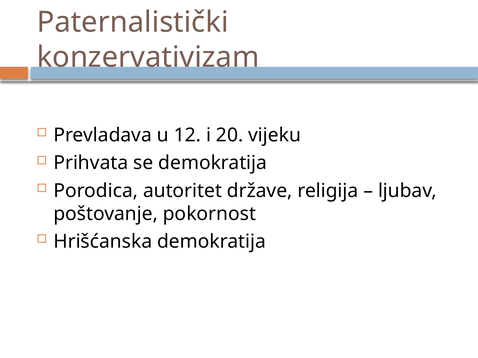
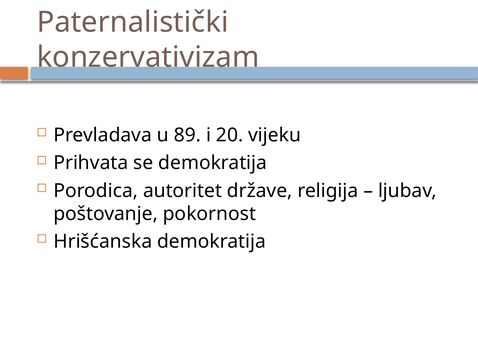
12: 12 -> 89
